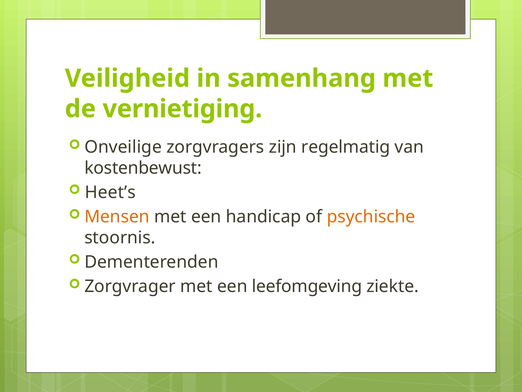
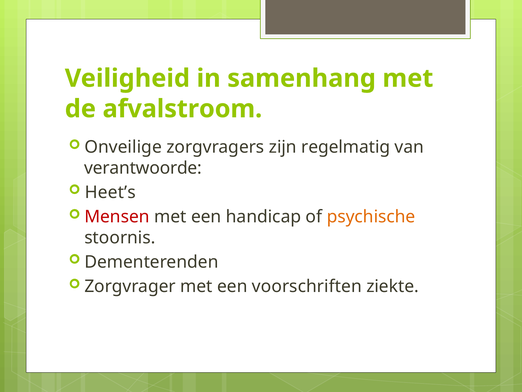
vernietiging: vernietiging -> afvalstroom
kostenbewust: kostenbewust -> verantwoorde
Mensen colour: orange -> red
leefomgeving: leefomgeving -> voorschriften
